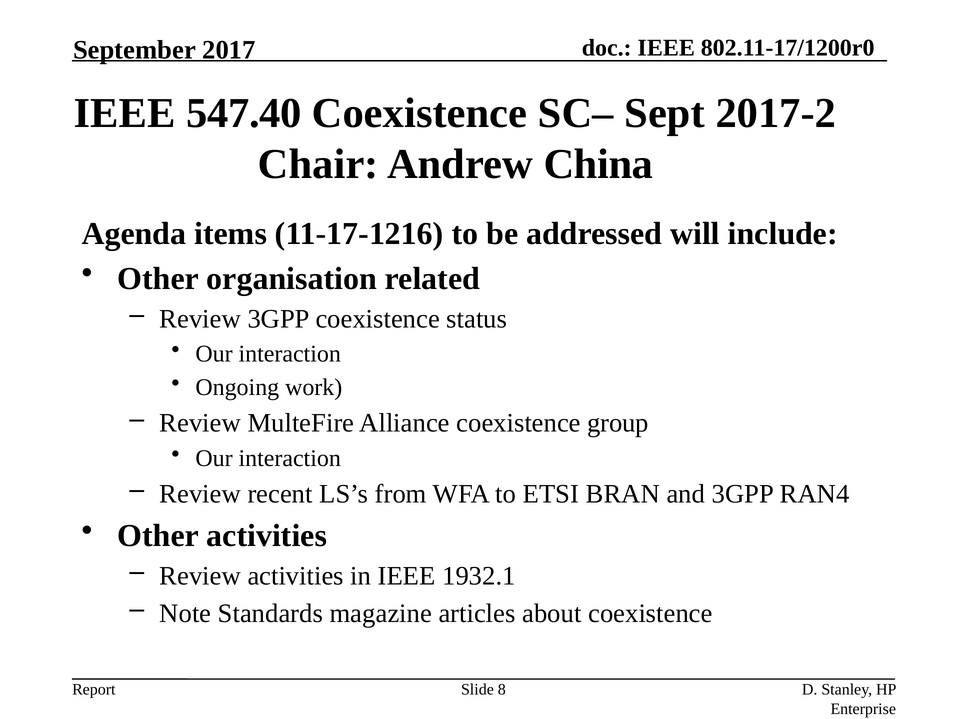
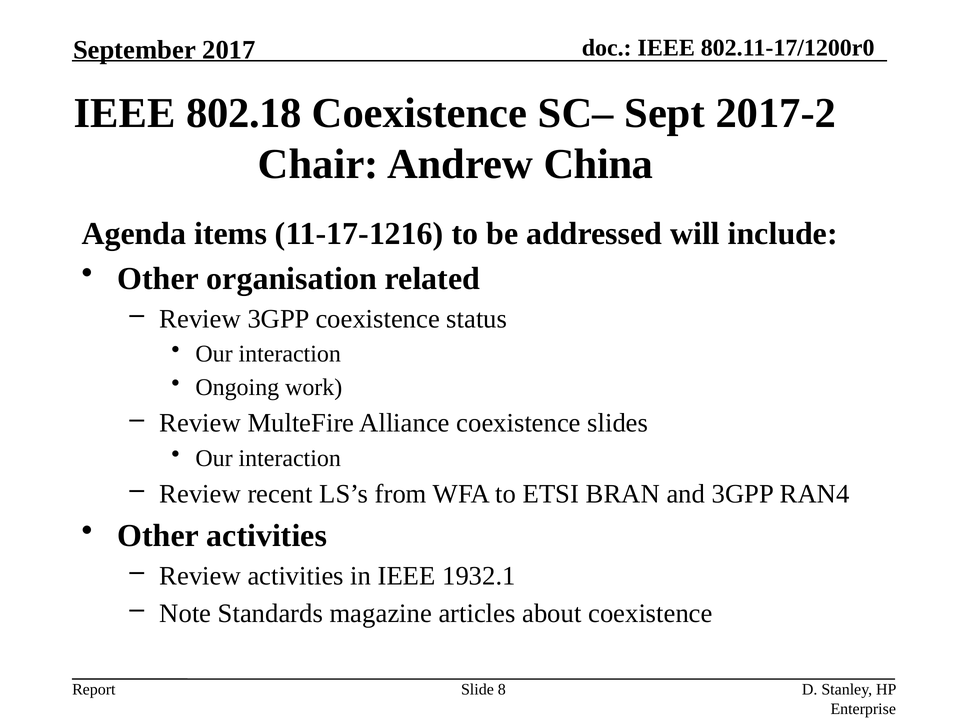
547.40: 547.40 -> 802.18
group: group -> slides
